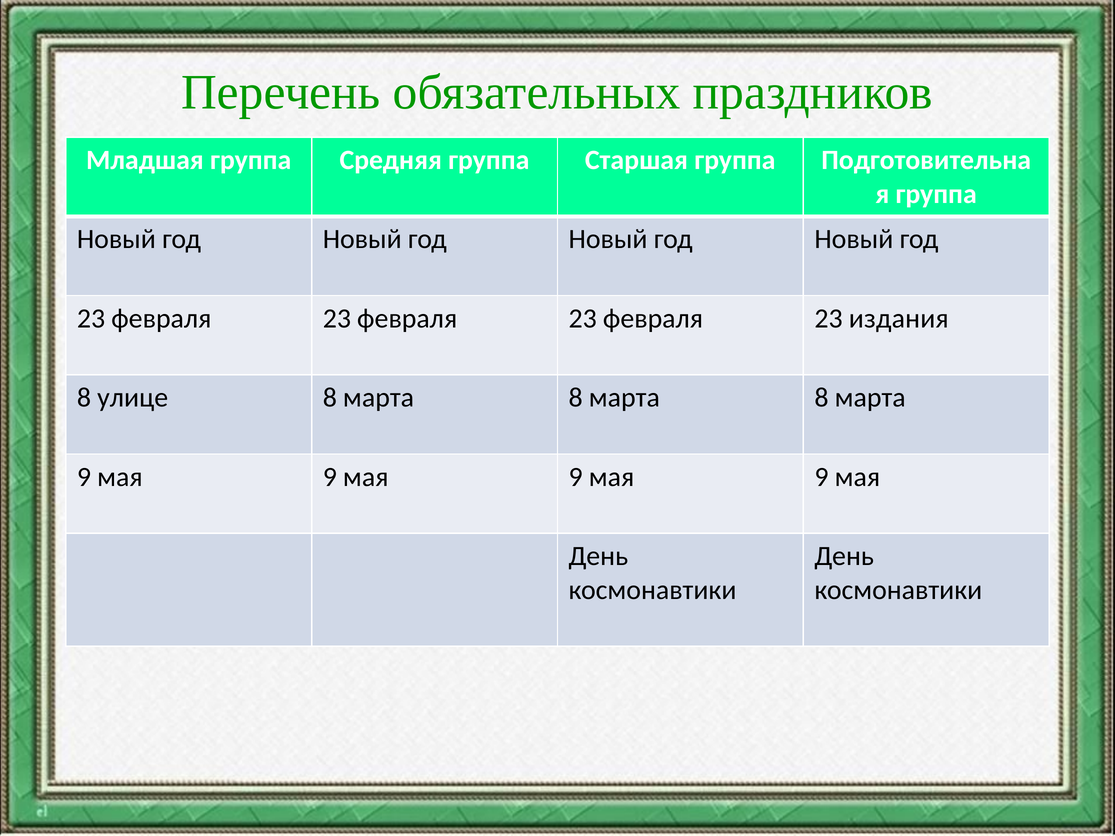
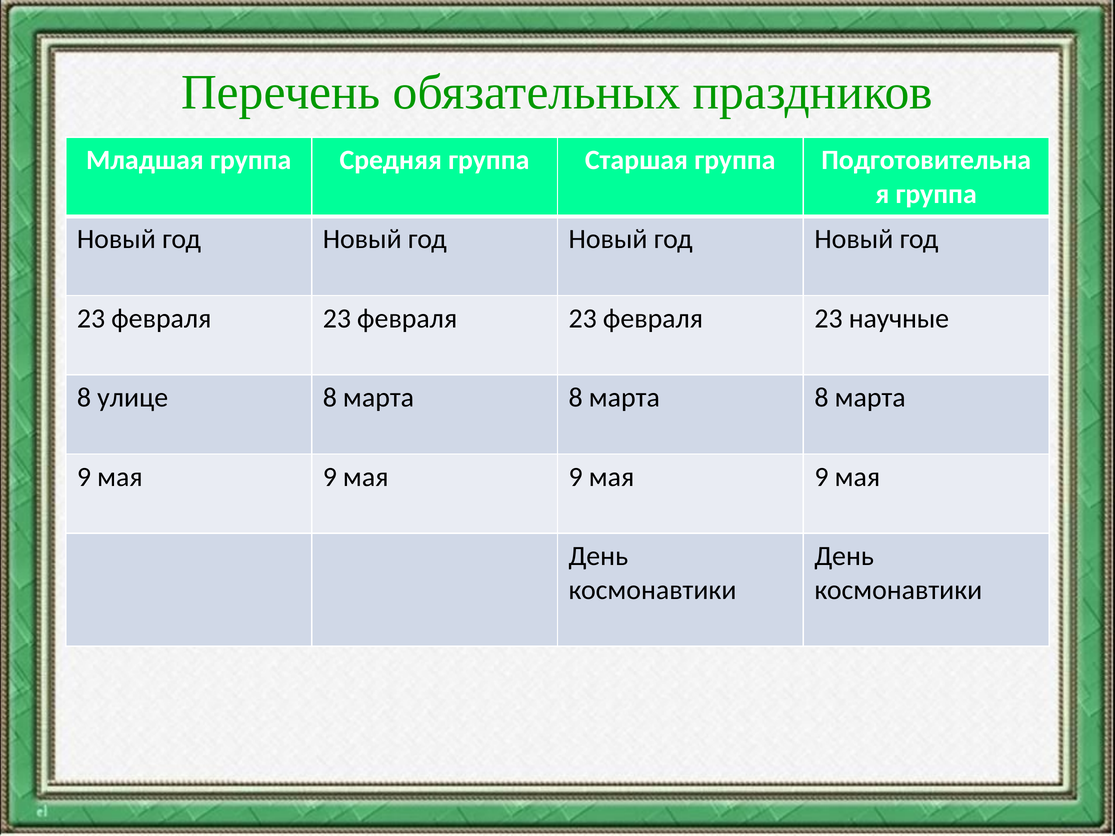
издания: издания -> научные
